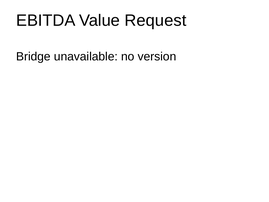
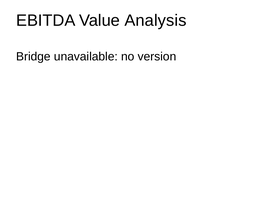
Request: Request -> Analysis
